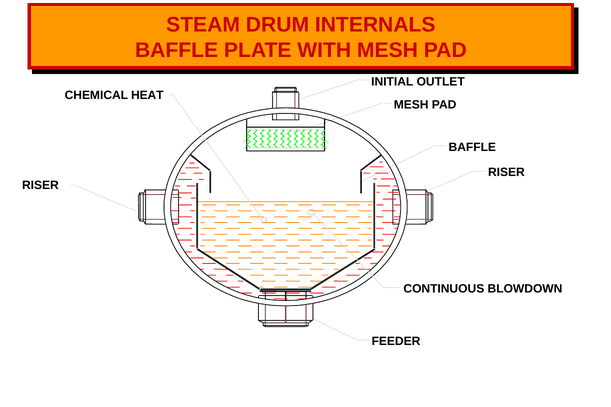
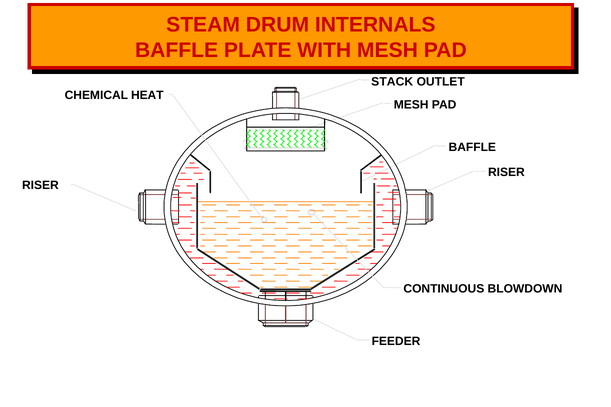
INITIAL: INITIAL -> STACK
